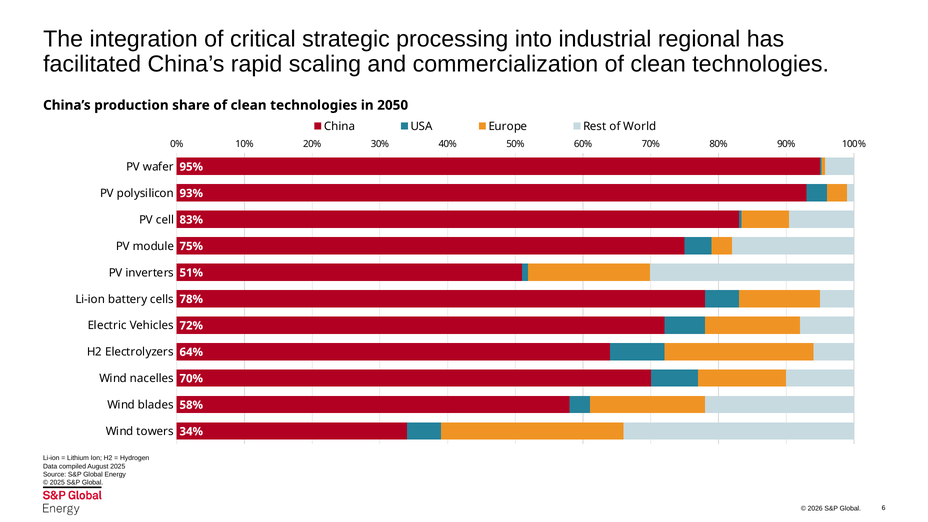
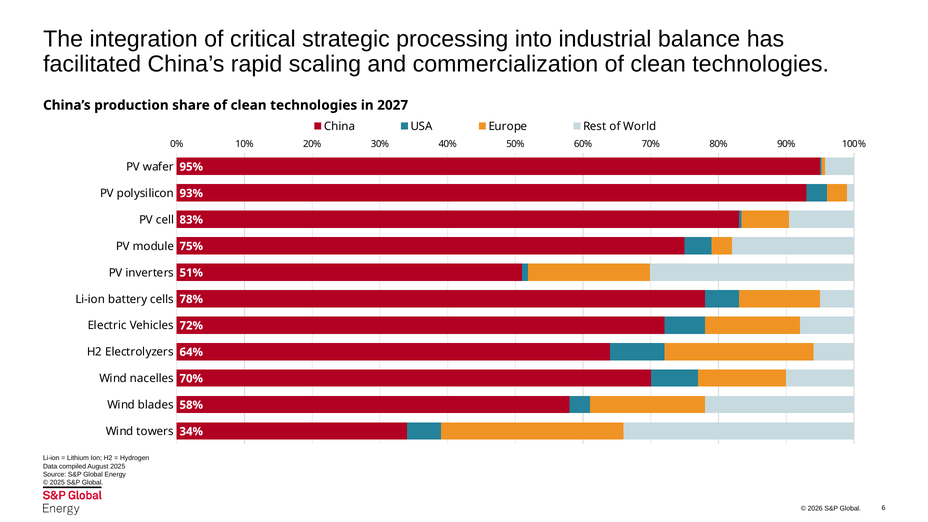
regional: regional -> balance
2050: 2050 -> 2027
